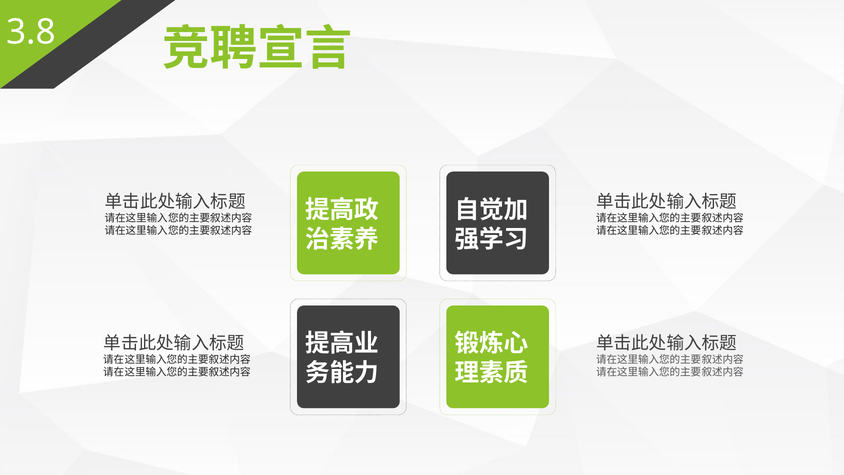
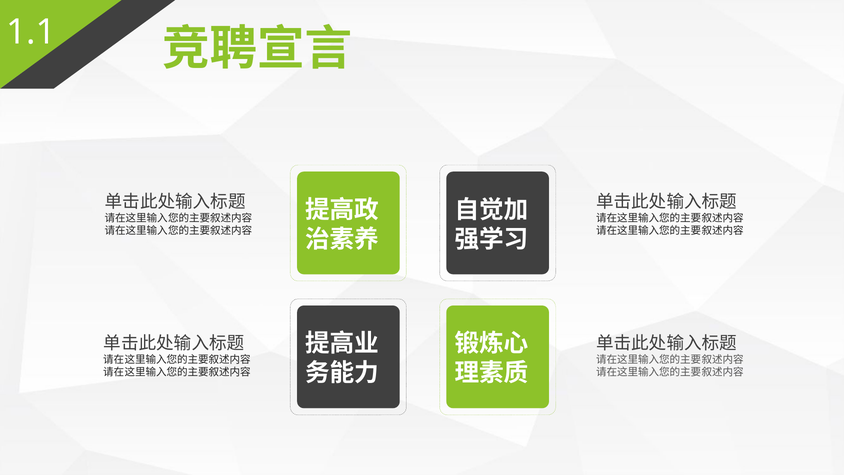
3.8: 3.8 -> 1.1
